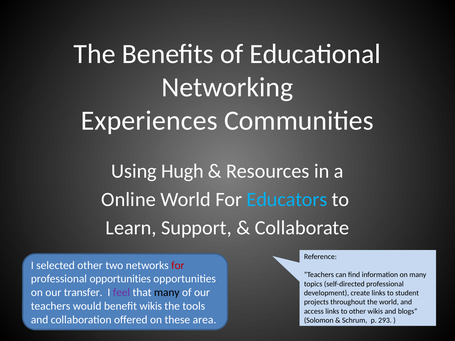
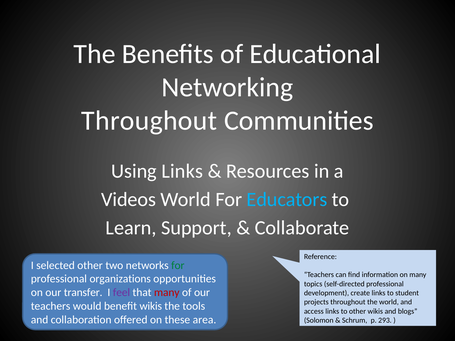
Experiences at (149, 121): Experiences -> Throughout
Using Hugh: Hugh -> Links
Online: Online -> Videos
for at (178, 265) colour: red -> green
professional opportunities: opportunities -> organizations
many at (167, 293) colour: black -> red
